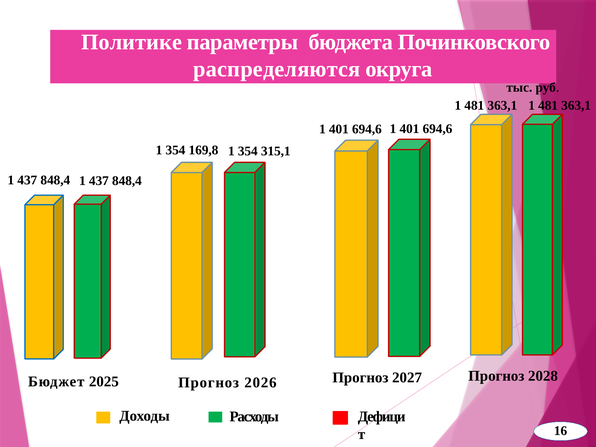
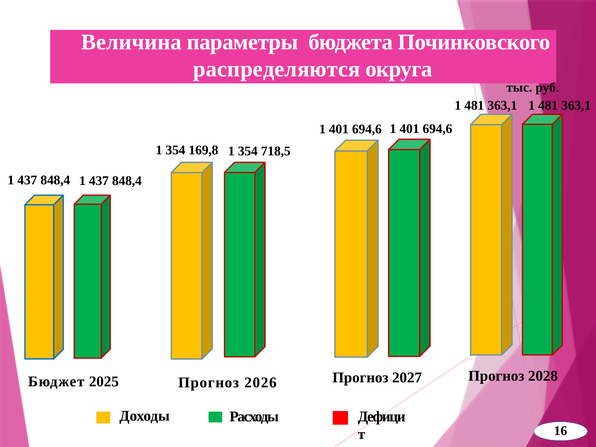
Политике: Политике -> Величина
315,1: 315,1 -> 718,5
